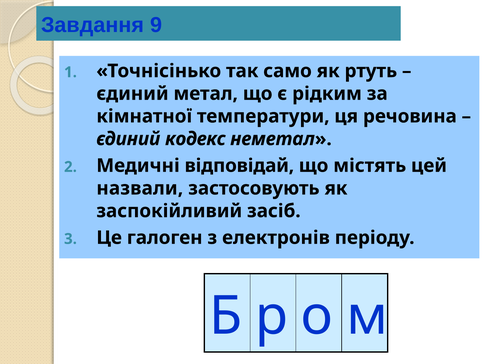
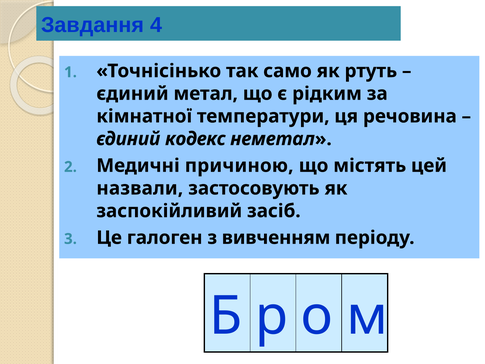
9: 9 -> 4
відповідай: відповідай -> причиною
електронів: електронів -> вивченням
